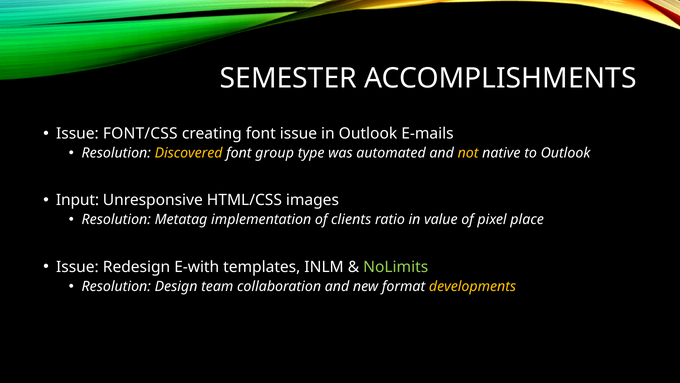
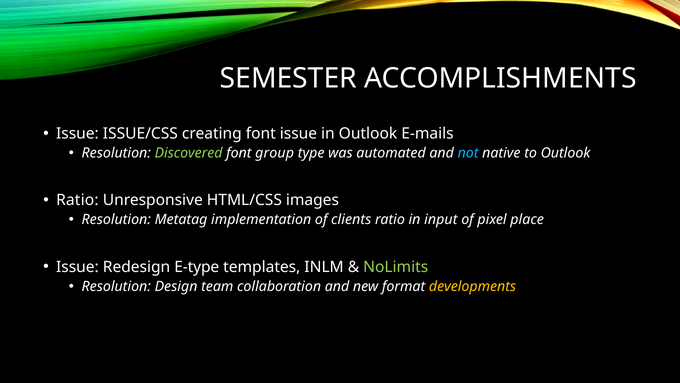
FONT/CSS: FONT/CSS -> ISSUE/CSS
Discovered colour: yellow -> light green
not colour: yellow -> light blue
Input at (78, 200): Input -> Ratio
value: value -> input
E-with: E-with -> E-type
